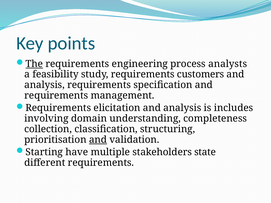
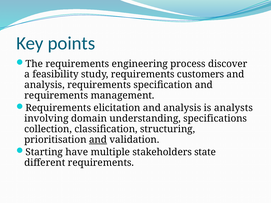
The underline: present -> none
analysts: analysts -> discover
includes: includes -> analysts
completeness: completeness -> specifications
